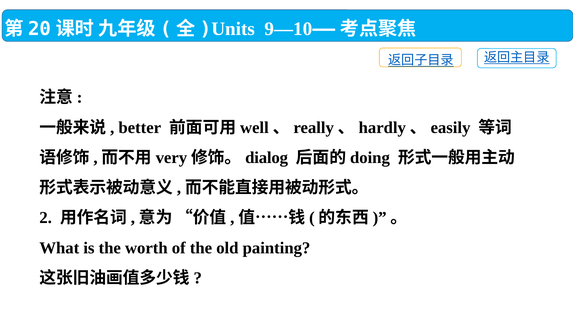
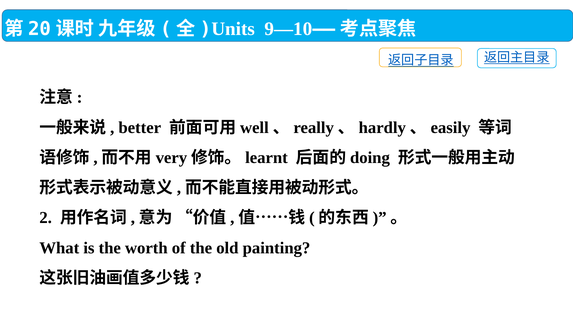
dialog: dialog -> learnt
